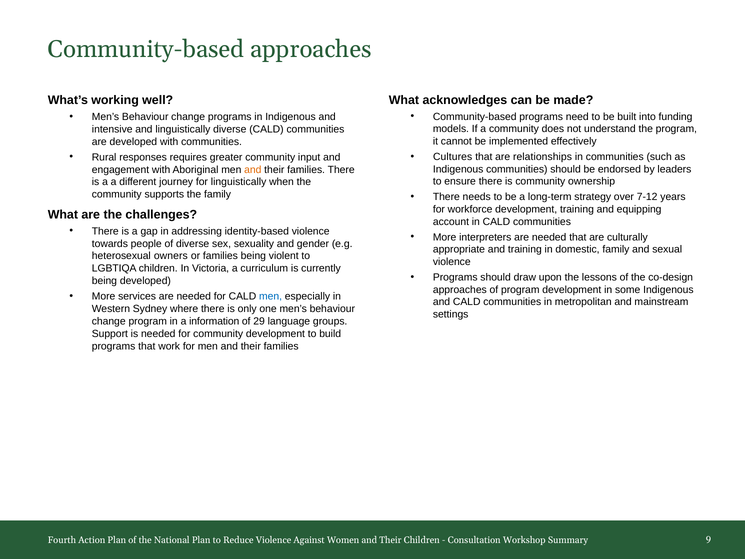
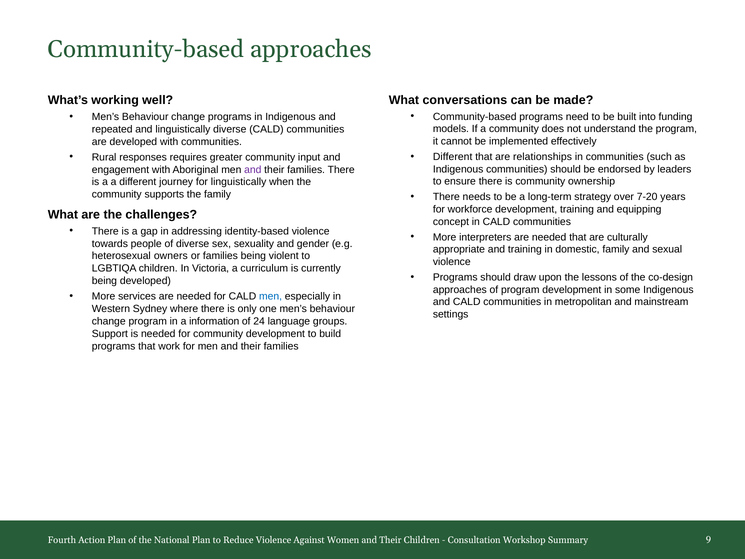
acknowledges: acknowledges -> conversations
intensive: intensive -> repeated
Cultures at (453, 157): Cultures -> Different
and at (253, 170) colour: orange -> purple
7-12: 7-12 -> 7-20
account: account -> concept
29: 29 -> 24
